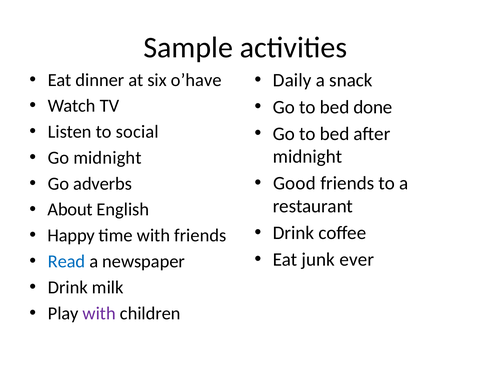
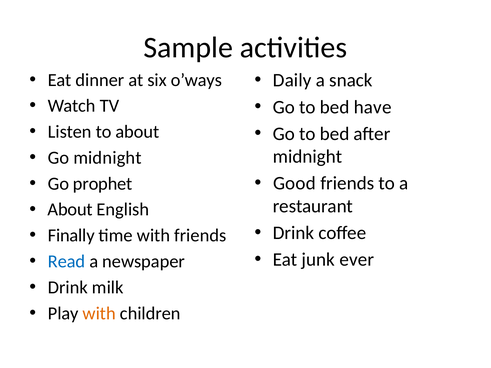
o’have: o’have -> o’ways
done: done -> have
to social: social -> about
adverbs: adverbs -> prophet
Happy: Happy -> Finally
with at (99, 313) colour: purple -> orange
